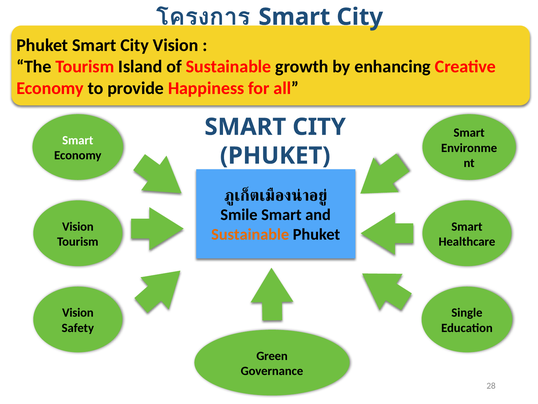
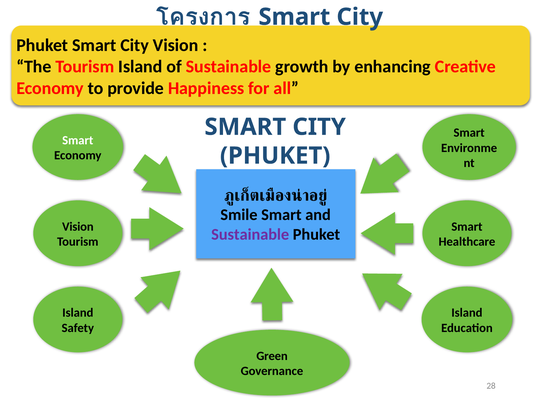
Sustainable at (250, 234) colour: orange -> purple
Vision at (78, 312): Vision -> Island
Single at (467, 312): Single -> Island
